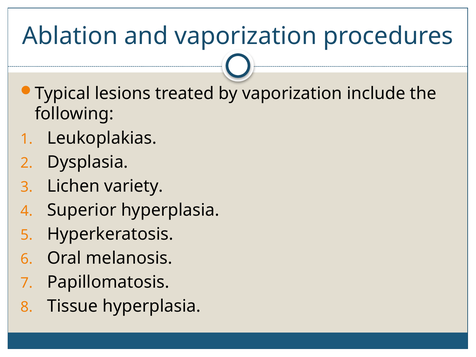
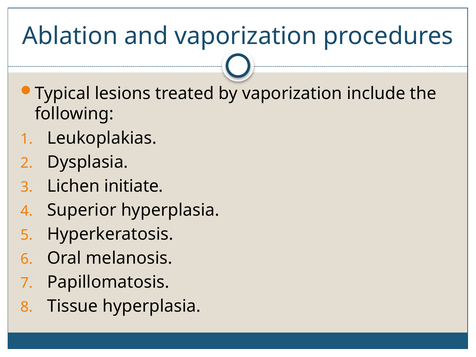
variety: variety -> initiate
